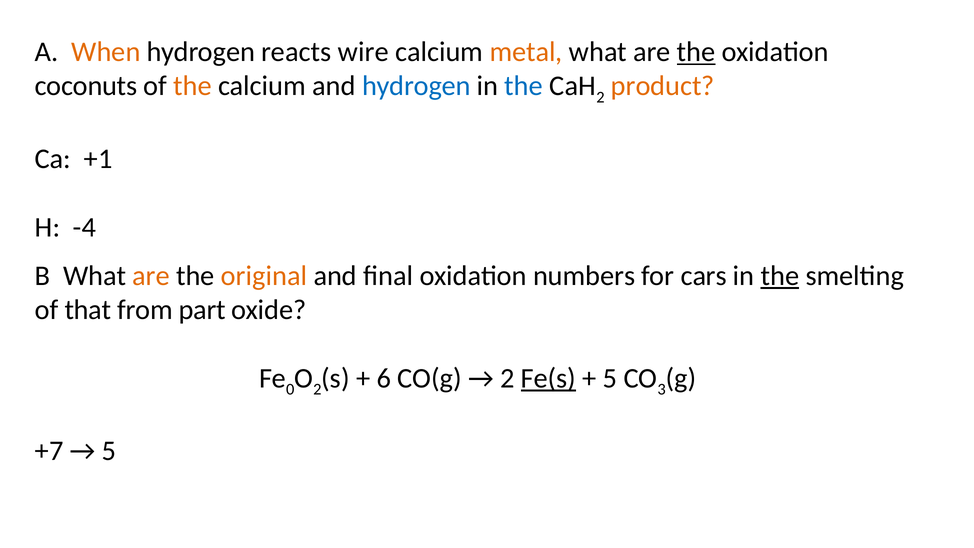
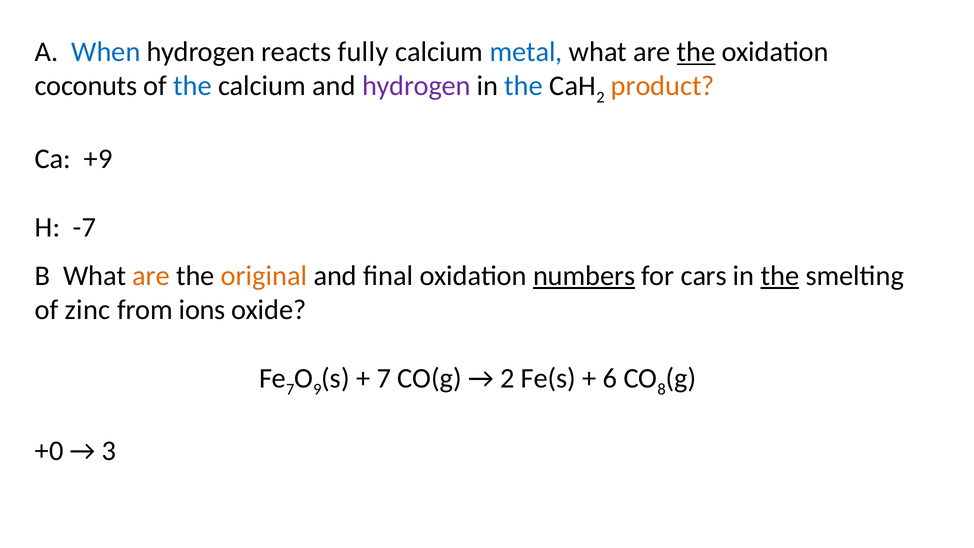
When colour: orange -> blue
wire: wire -> fully
metal colour: orange -> blue
the at (192, 86) colour: orange -> blue
hydrogen at (416, 86) colour: blue -> purple
+1: +1 -> +9
-4: -4 -> -7
numbers underline: none -> present
that: that -> zinc
part: part -> ions
0 at (290, 389): 0 -> 7
2 at (317, 389): 2 -> 9
6 at (384, 378): 6 -> 7
Fe(s underline: present -> none
5 at (610, 378): 5 -> 6
3: 3 -> 8
+7: +7 -> +0
5 at (109, 451): 5 -> 3
